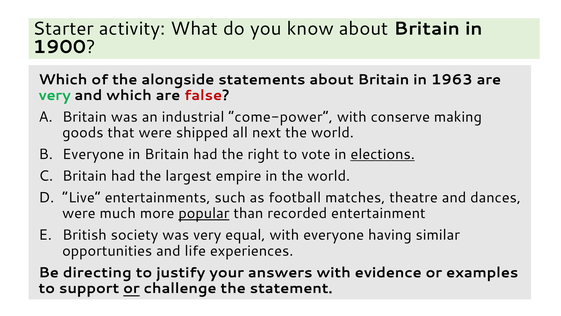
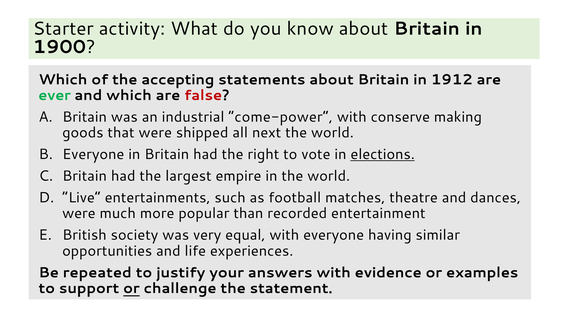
alongside: alongside -> accepting
1963: 1963 -> 1912
very at (55, 95): very -> ever
popular underline: present -> none
directing: directing -> repeated
